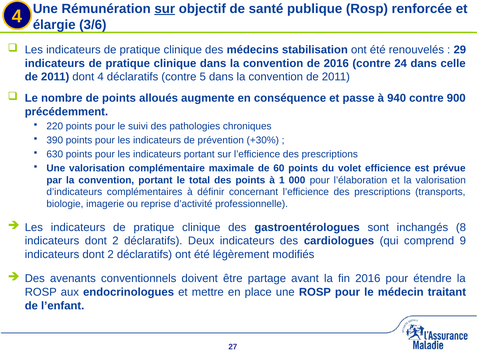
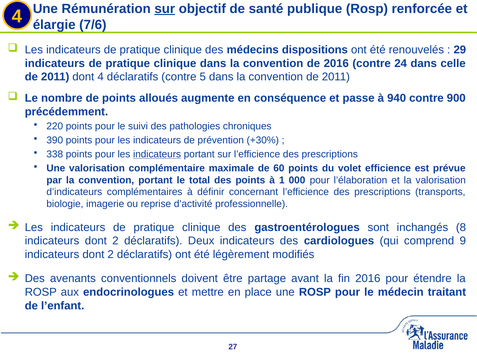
3/6: 3/6 -> 7/6
stabilisation: stabilisation -> dispositions
630: 630 -> 338
indicateurs at (157, 154) underline: none -> present
